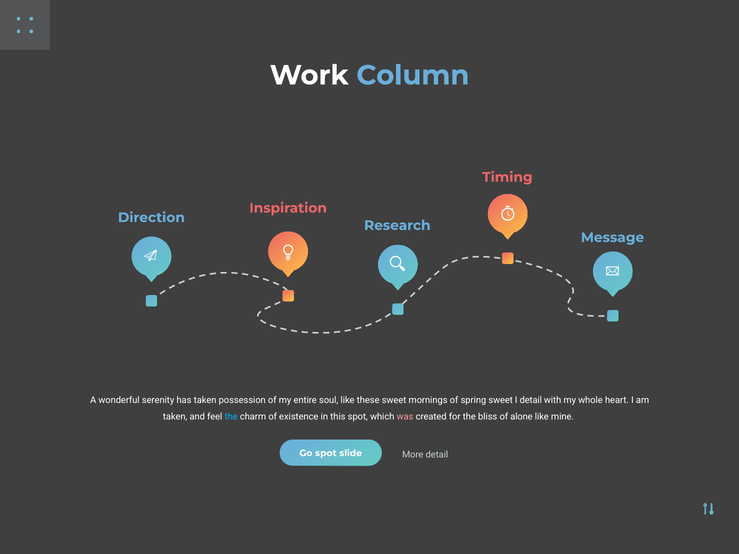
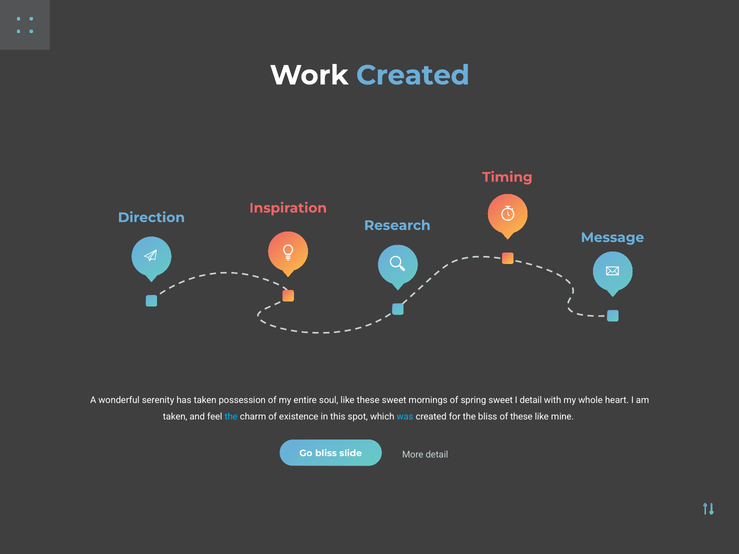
Work Column: Column -> Created
was colour: pink -> light blue
of alone: alone -> these
Go spot: spot -> bliss
